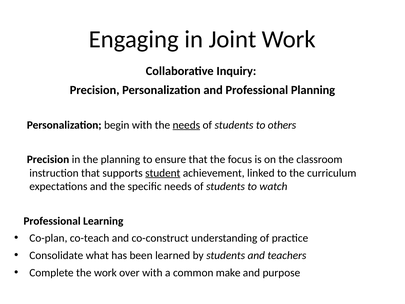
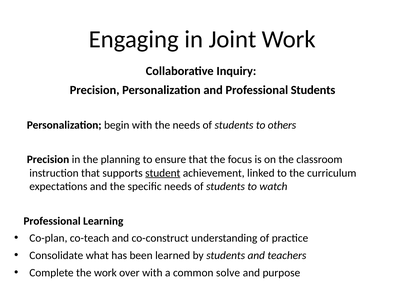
Professional Planning: Planning -> Students
needs at (186, 125) underline: present -> none
make: make -> solve
